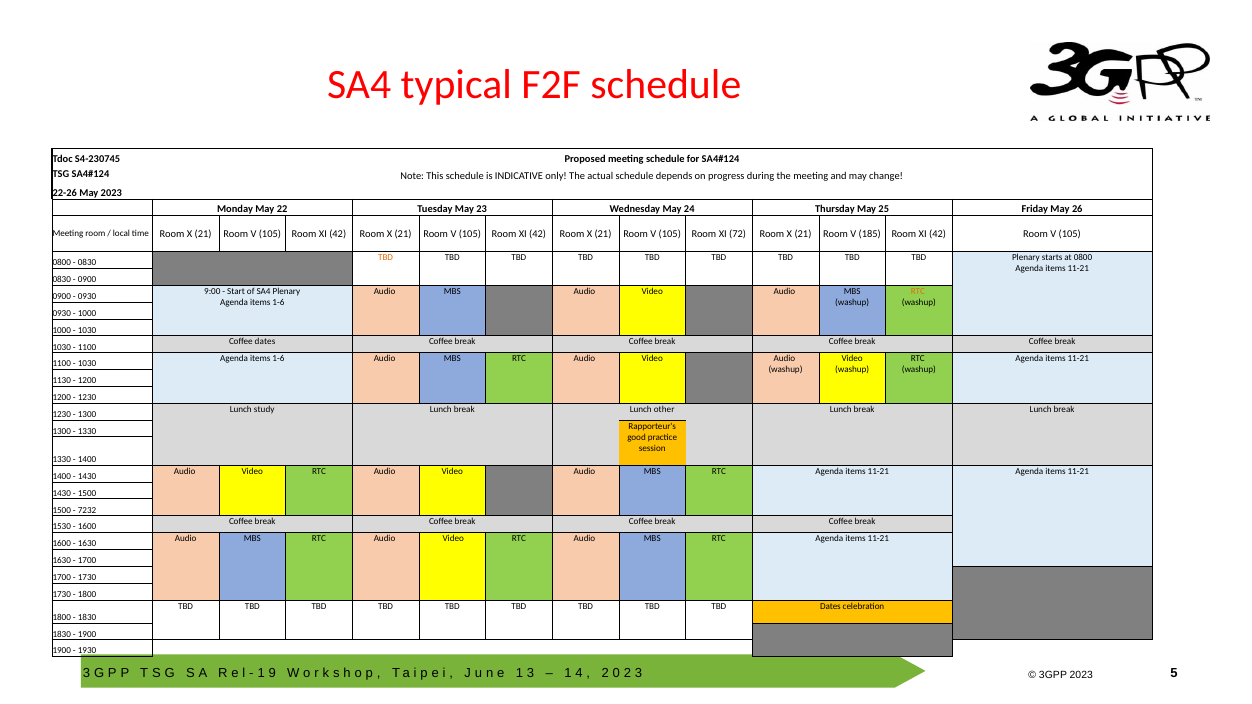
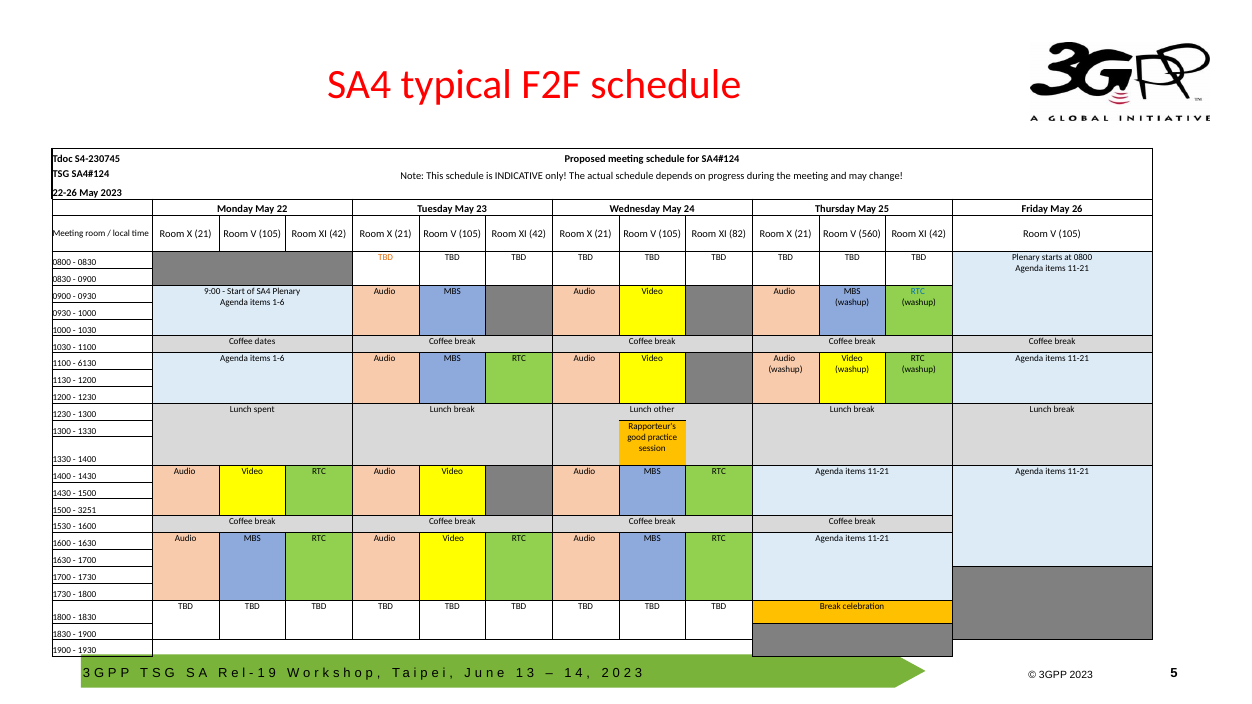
72: 72 -> 82
185: 185 -> 560
RTC at (918, 291) colour: orange -> blue
1030 at (87, 364): 1030 -> 6130
study: study -> spent
7232: 7232 -> 3251
TBD Dates: Dates -> Break
